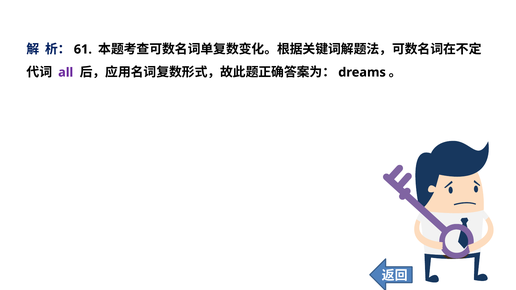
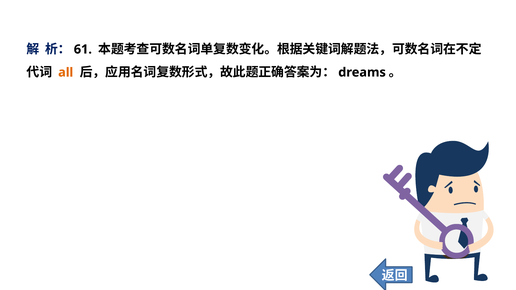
all colour: purple -> orange
